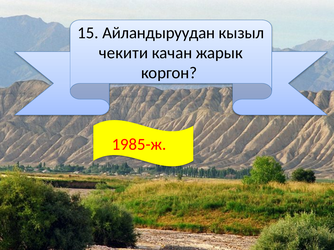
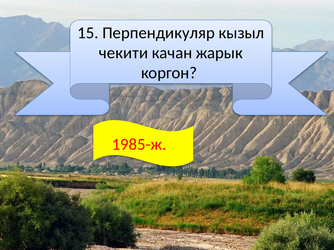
Айландыруудан: Айландыруудан -> Перпендикуляр
